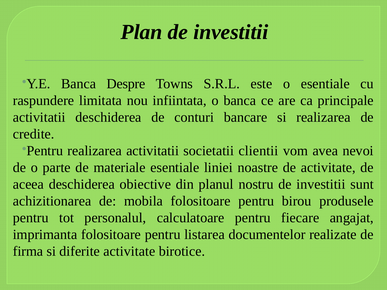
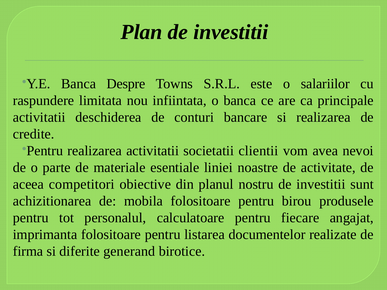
o esentiale: esentiale -> salariilor
aceea deschiderea: deschiderea -> competitori
diferite activitate: activitate -> generand
